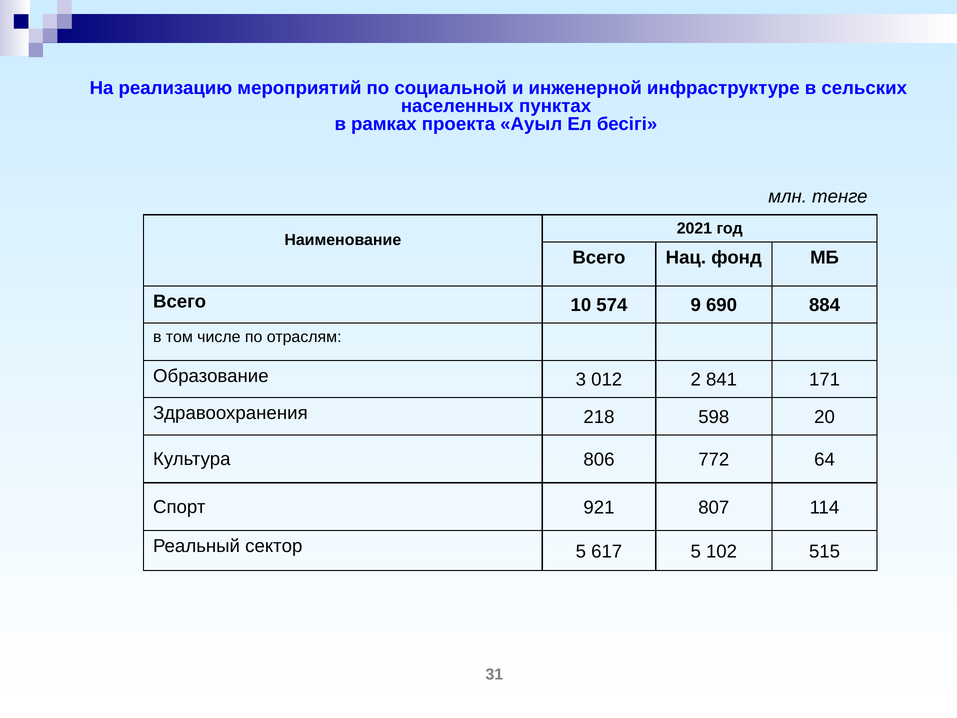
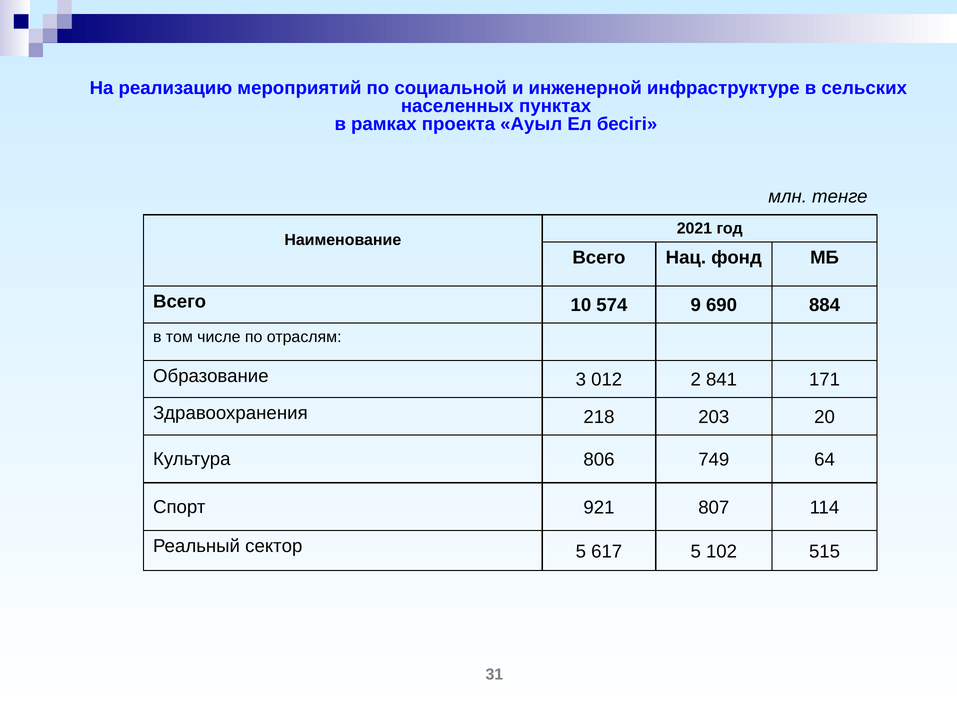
598: 598 -> 203
772: 772 -> 749
